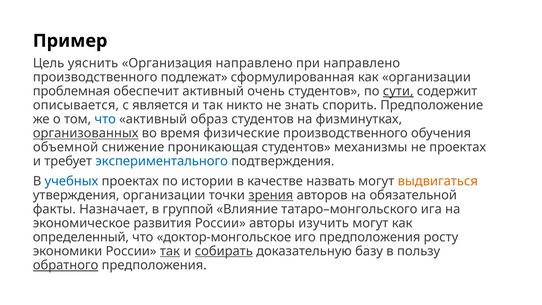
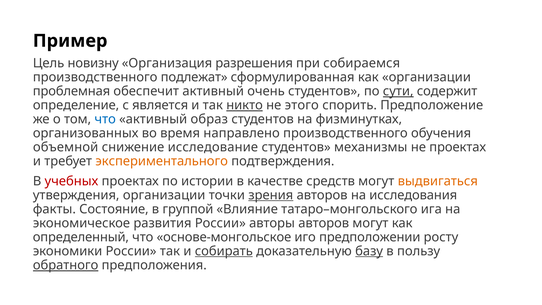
уяснить: уяснить -> новизну
Организация направлено: направлено -> разрешения
при направлено: направлено -> собираемся
описывается: описывается -> определение
никто underline: none -> present
знать: знать -> этого
организованных underline: present -> none
физические: физические -> направлено
проникающая: проникающая -> исследование
экспериментального colour: blue -> orange
учебных colour: blue -> red
назвать: назвать -> средств
обязательной: обязательной -> исследования
Назначает: Назначает -> Состояние
авторы изучить: изучить -> авторов
доктор-монгольское: доктор-монгольское -> основе-монгольское
иго предположения: предположения -> предположении
так at (170, 251) underline: present -> none
базу underline: none -> present
